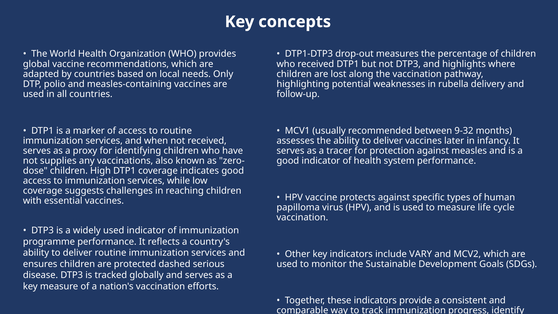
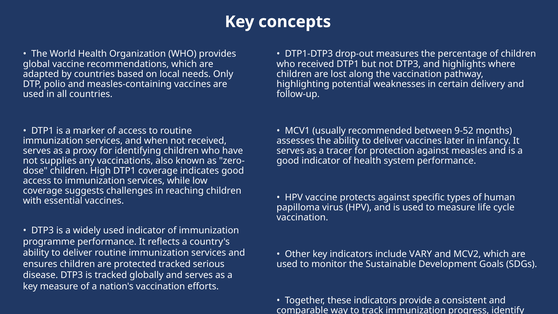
rubella: rubella -> certain
9-32: 9-32 -> 9-52
protected dashed: dashed -> tracked
